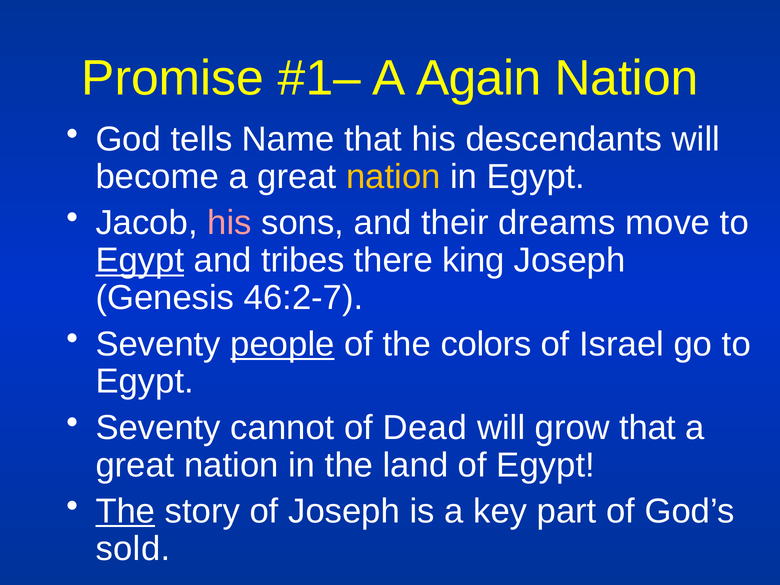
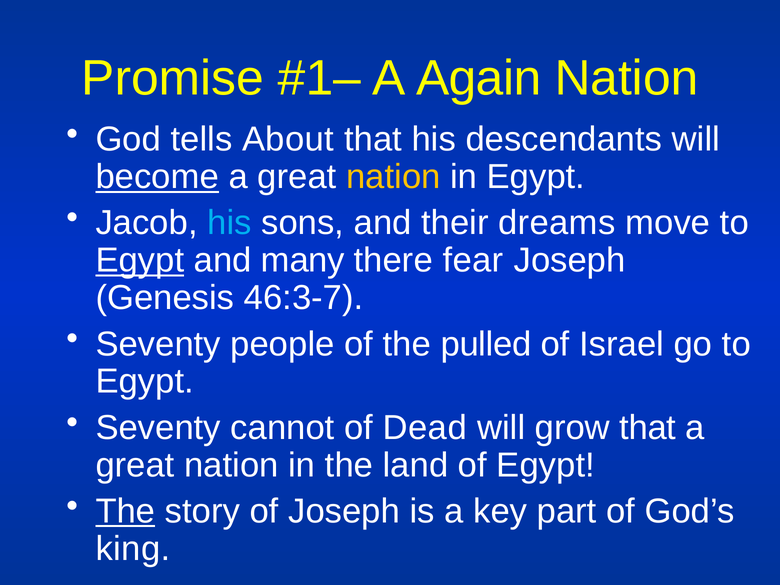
Name: Name -> About
become underline: none -> present
his at (229, 223) colour: pink -> light blue
tribes: tribes -> many
king: king -> fear
46:2-7: 46:2-7 -> 46:3-7
people underline: present -> none
colors: colors -> pulled
sold: sold -> king
